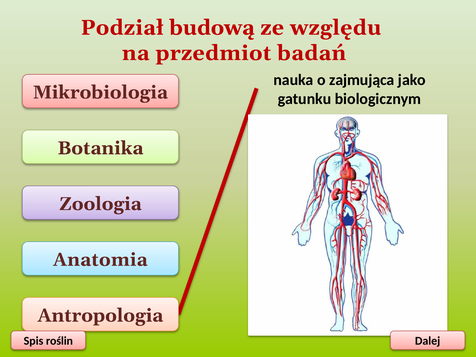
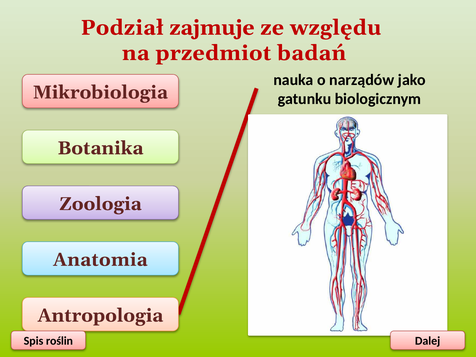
budową: budową -> zajmuje
zajmująca: zajmująca -> narządów
